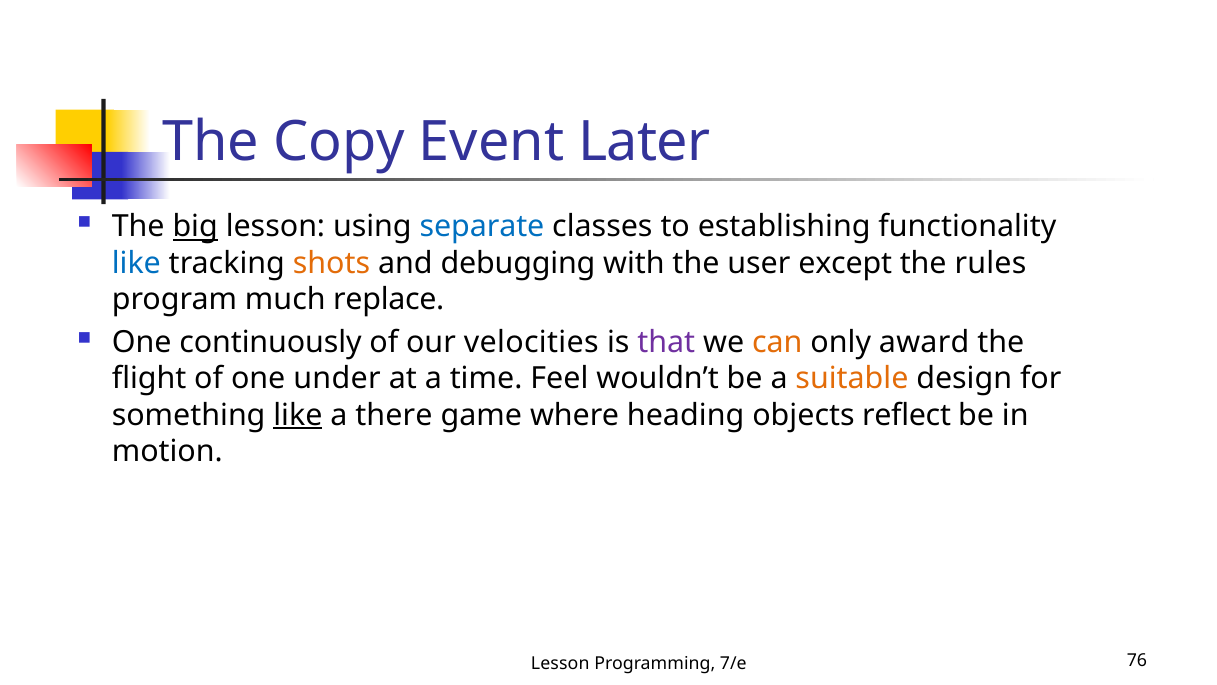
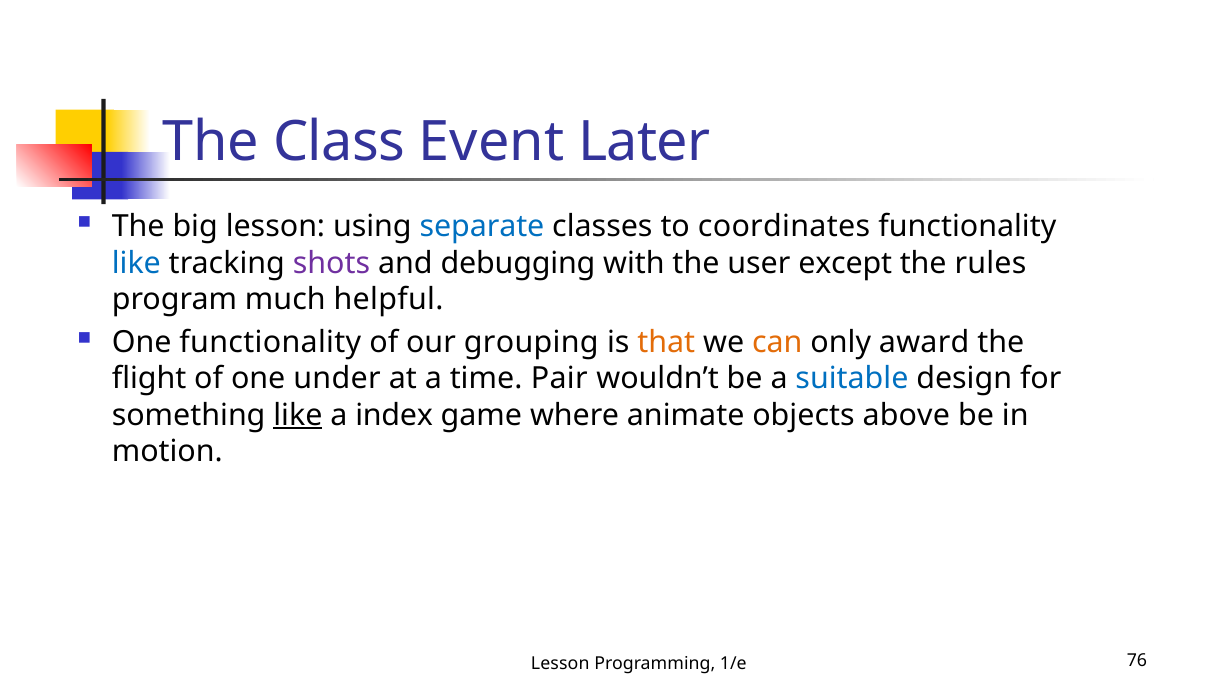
Copy: Copy -> Class
big underline: present -> none
establishing: establishing -> coordinates
shots colour: orange -> purple
replace: replace -> helpful
One continuously: continuously -> functionality
velocities: velocities -> grouping
that colour: purple -> orange
Feel: Feel -> Pair
suitable colour: orange -> blue
there: there -> index
heading: heading -> animate
reflect: reflect -> above
7/e: 7/e -> 1/e
